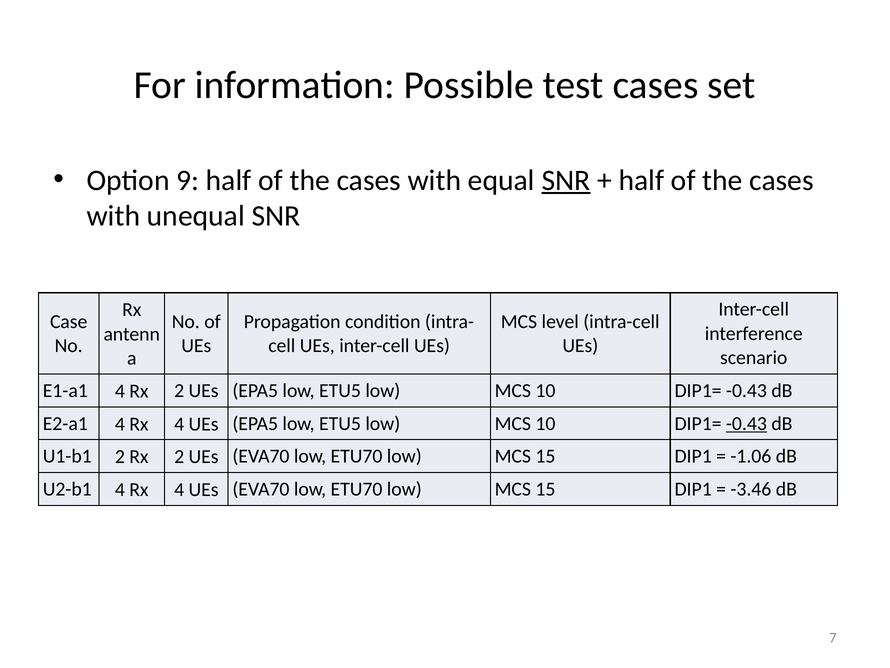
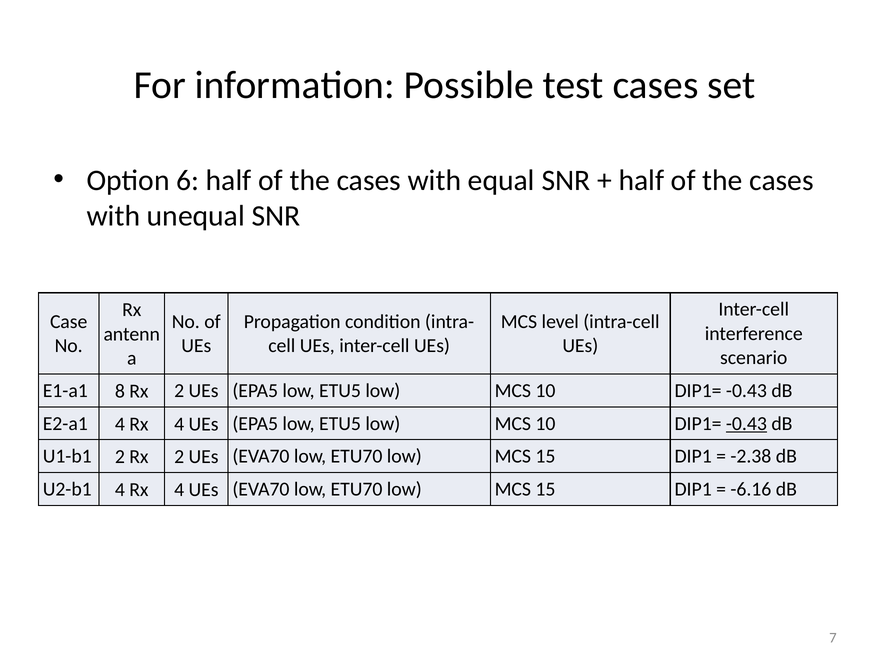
9: 9 -> 6
SNR at (566, 180) underline: present -> none
E1-a1 4: 4 -> 8
-1.06: -1.06 -> -2.38
-3.46: -3.46 -> -6.16
